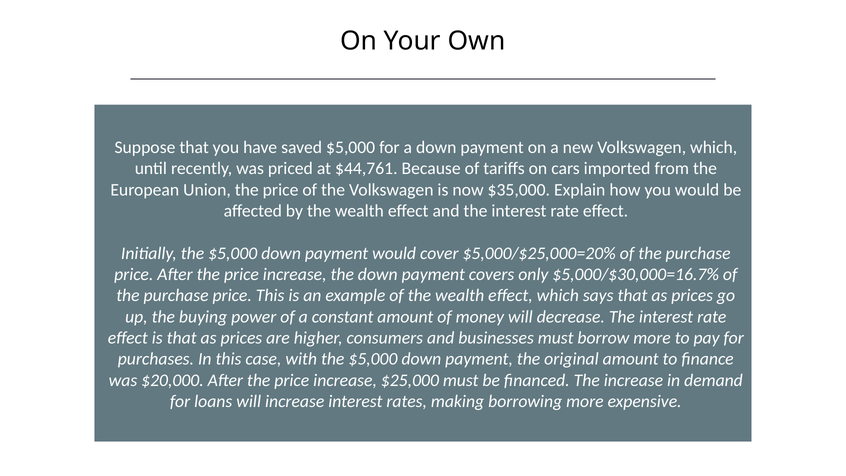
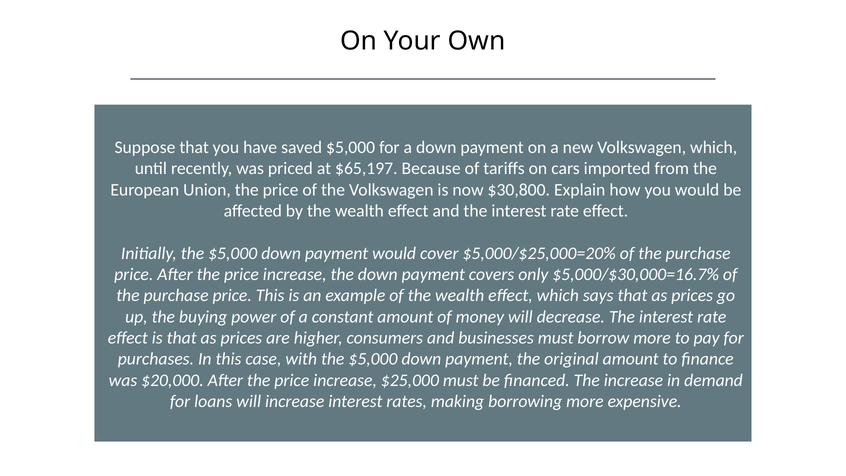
$44,761: $44,761 -> $65,197
$35,000: $35,000 -> $30,800
